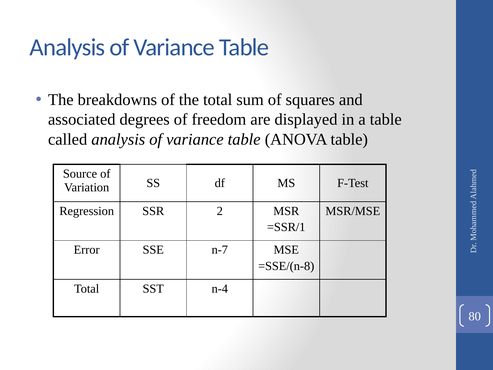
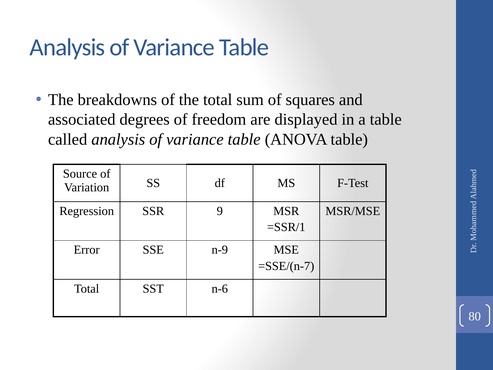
2: 2 -> 9
n-7: n-7 -> n-9
=SSE/(n-8: =SSE/(n-8 -> =SSE/(n-7
n-4: n-4 -> n-6
